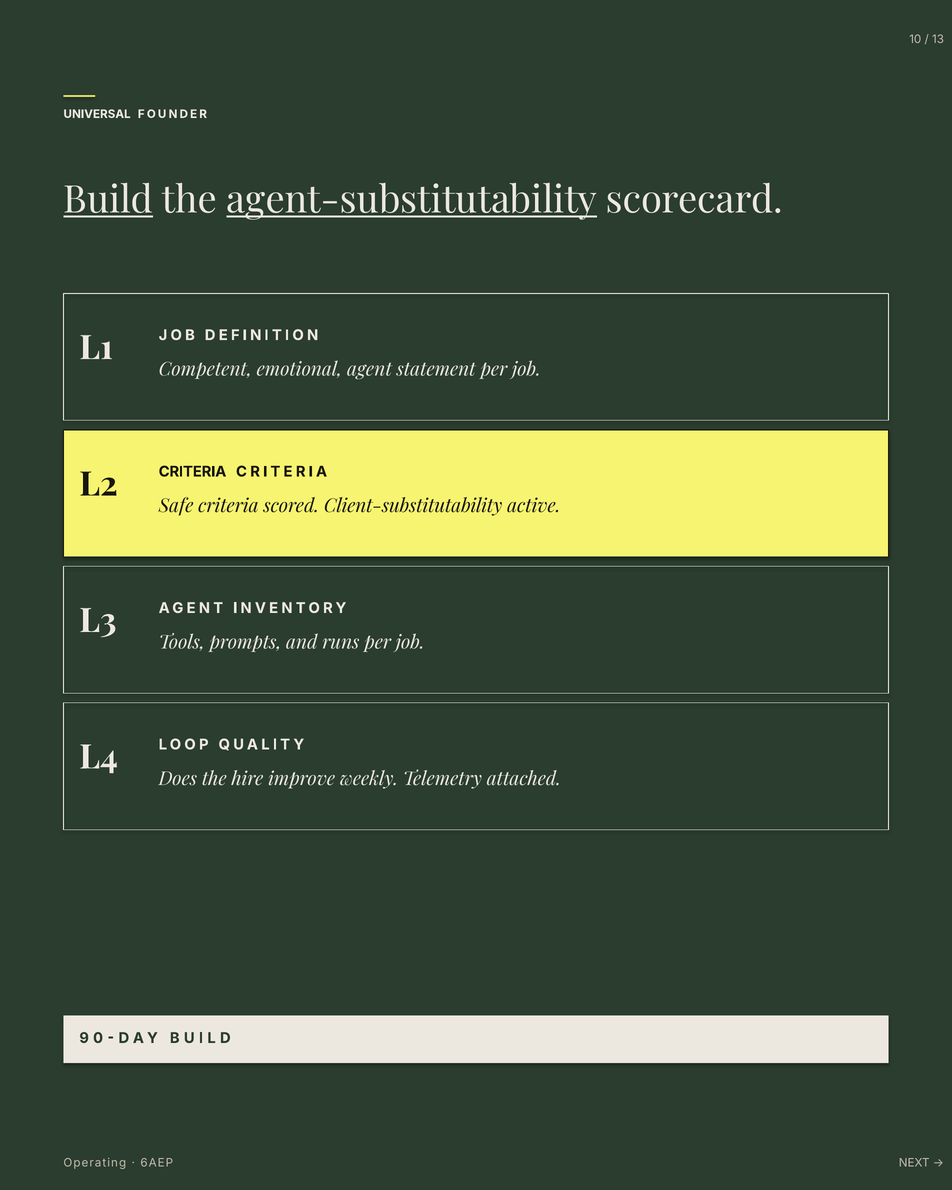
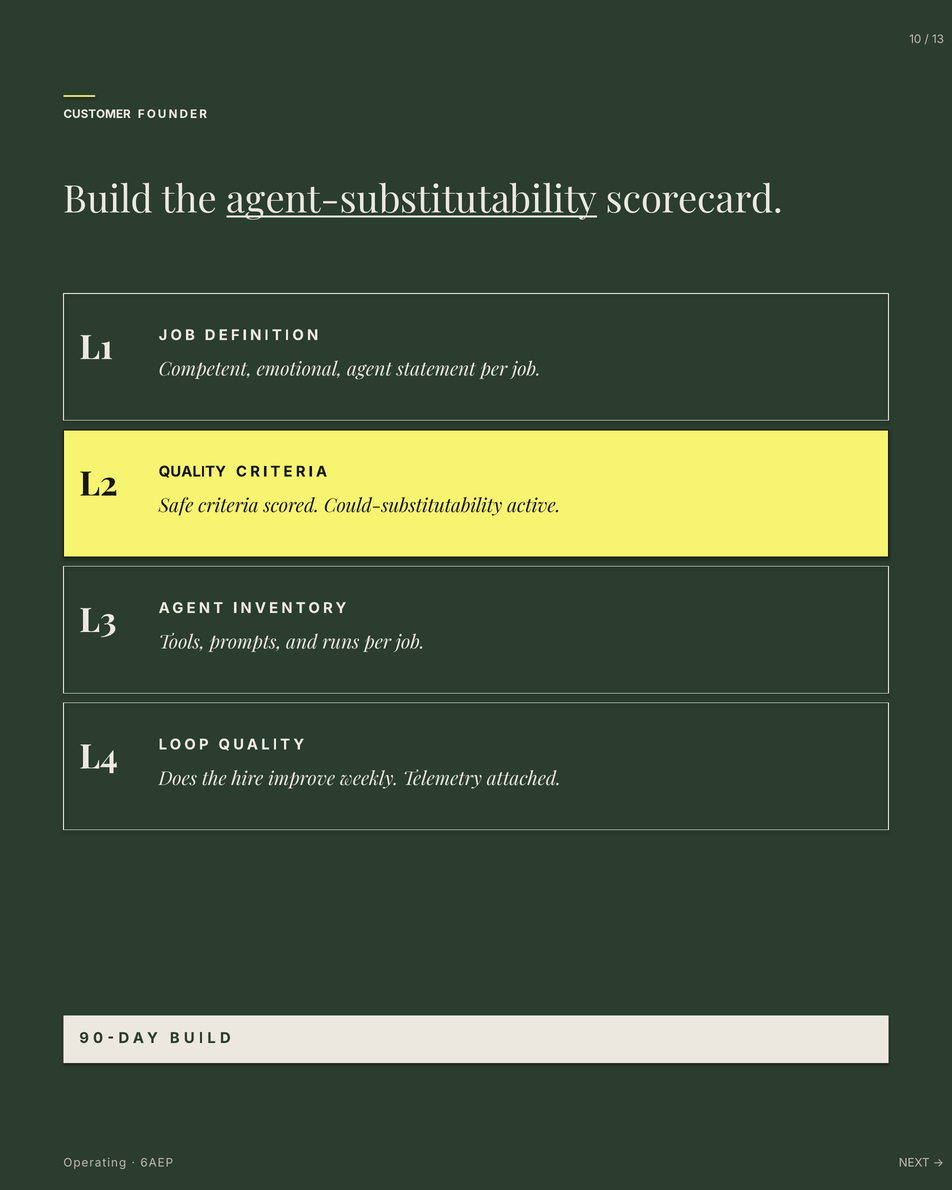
UNIVERSAL: UNIVERSAL -> CUSTOMER
Build underline: present -> none
L2 CRITERIA: CRITERIA -> QUALITY
Client-substitutability: Client-substitutability -> Could-substitutability
